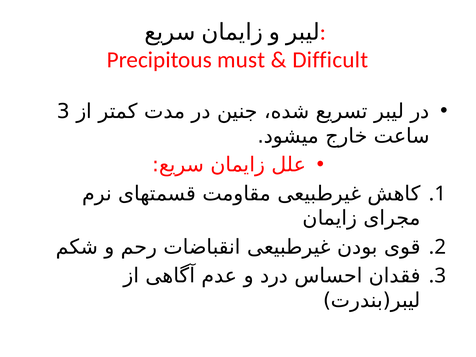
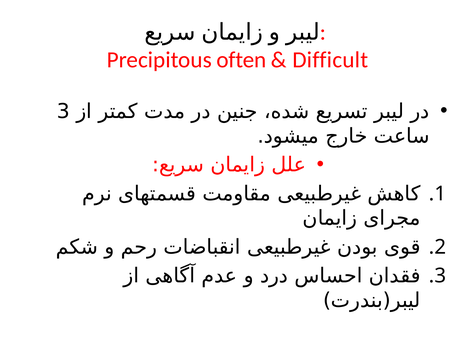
must: must -> often
